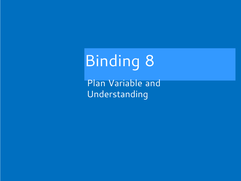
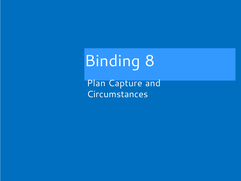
Variable: Variable -> Capture
Understanding: Understanding -> Circumstances
